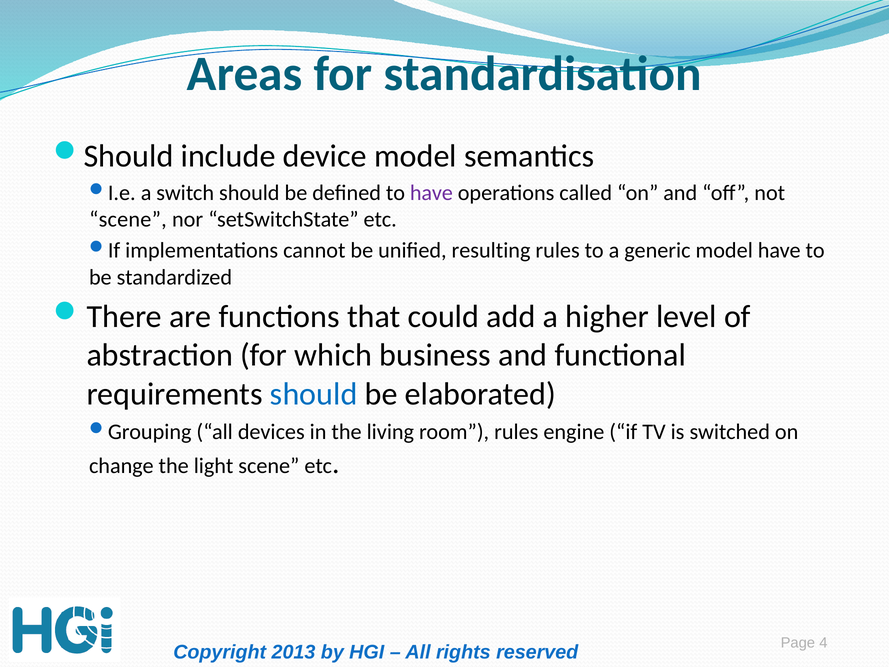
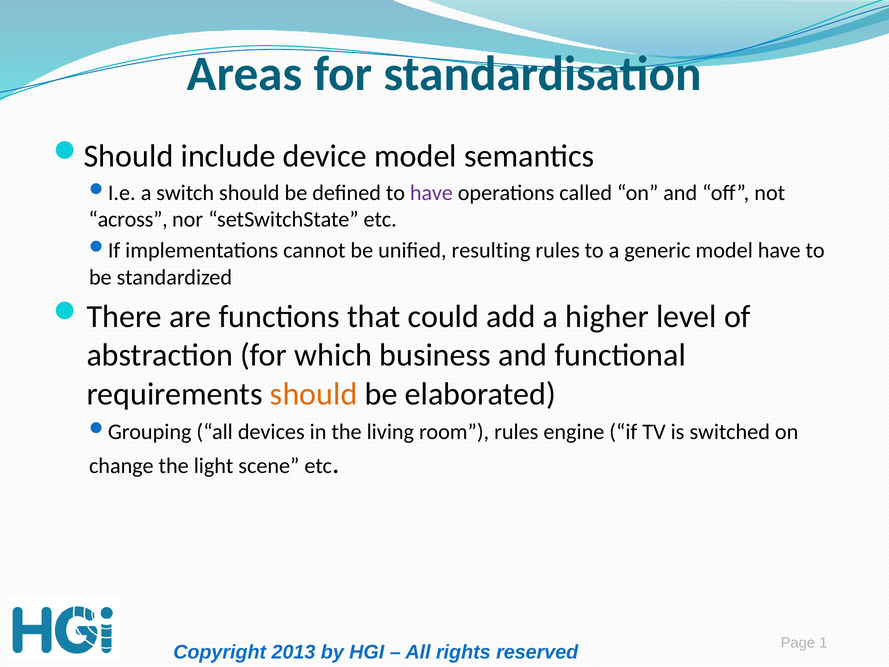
scene at (128, 219): scene -> across
should at (314, 394) colour: blue -> orange
4: 4 -> 1
